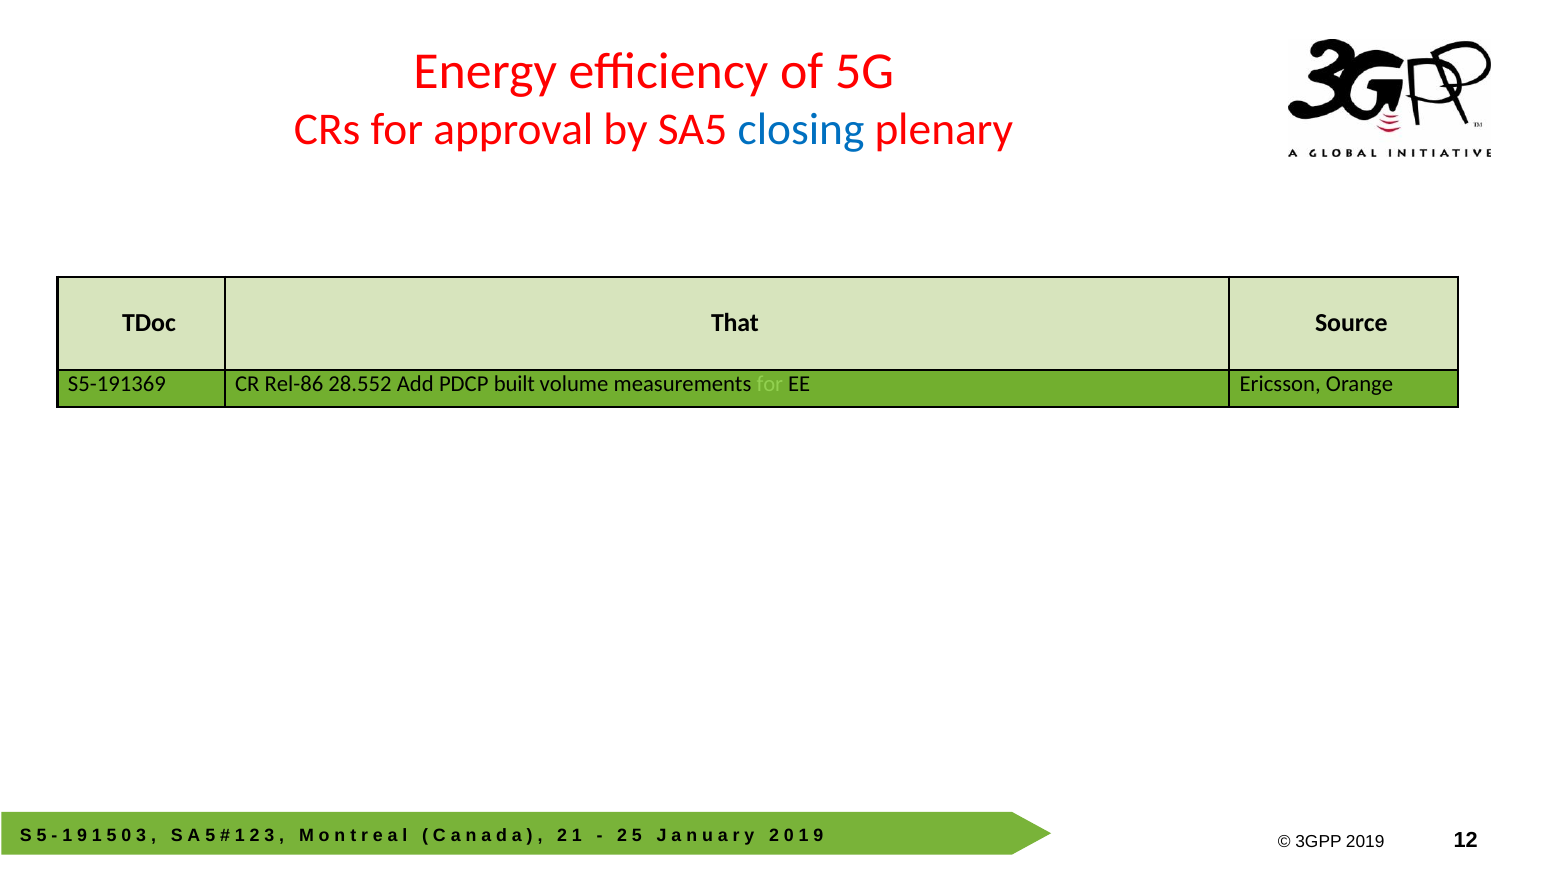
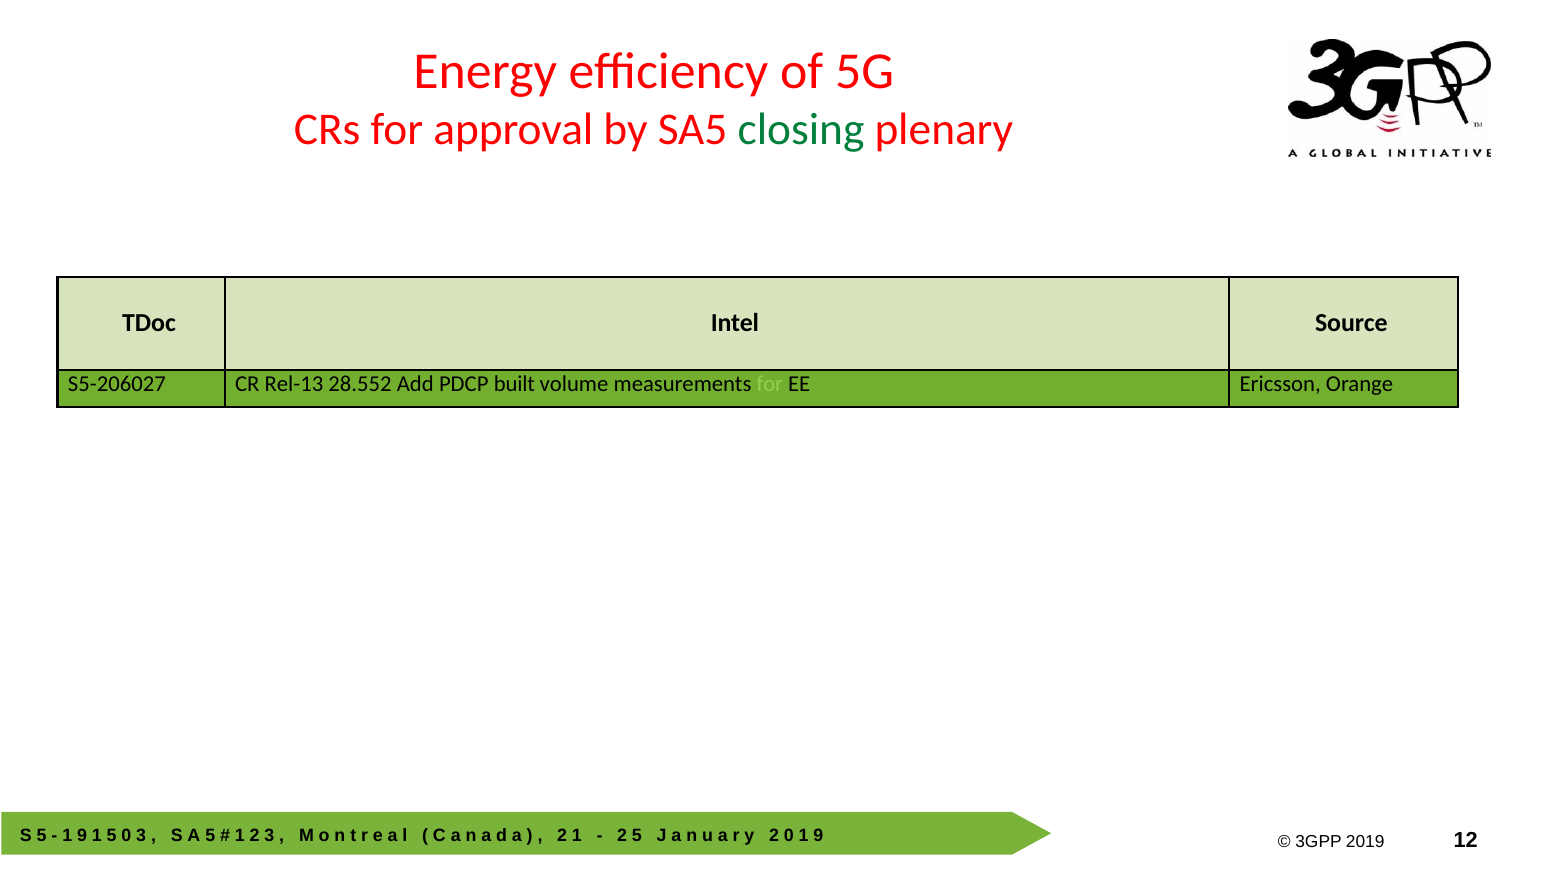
closing colour: blue -> green
That: That -> Intel
S5-191369: S5-191369 -> S5-206027
Rel-86: Rel-86 -> Rel-13
